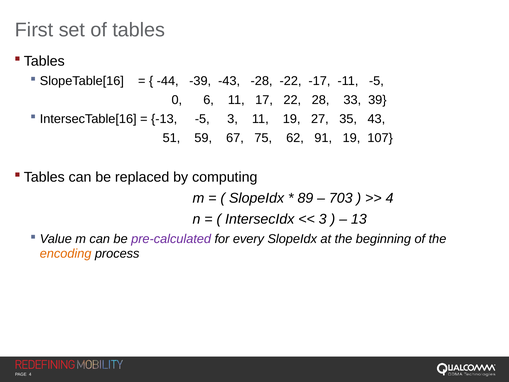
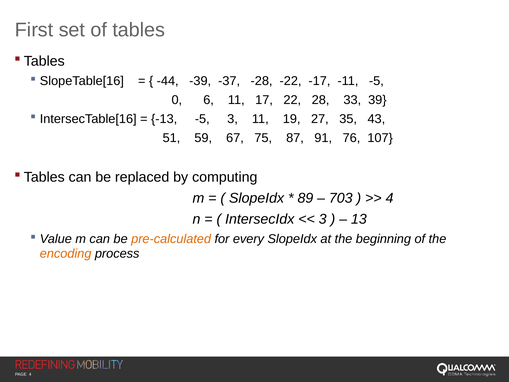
-43: -43 -> -37
62: 62 -> 87
91 19: 19 -> 76
pre-calculated colour: purple -> orange
